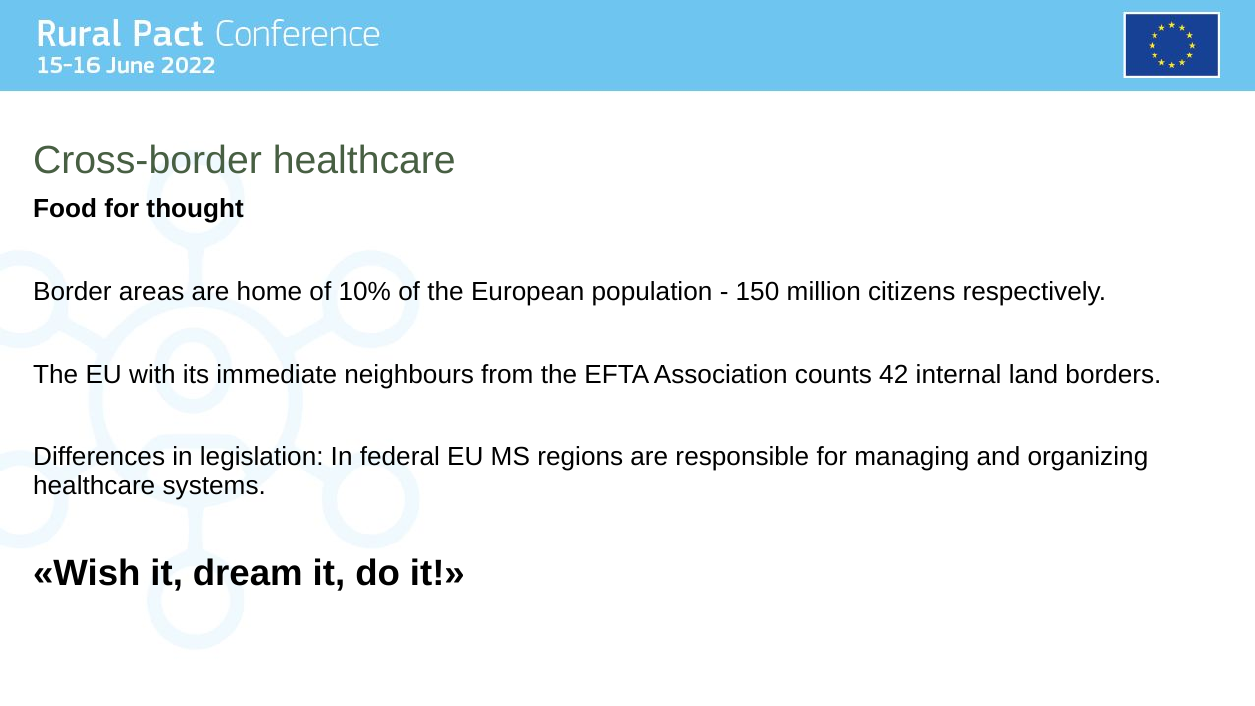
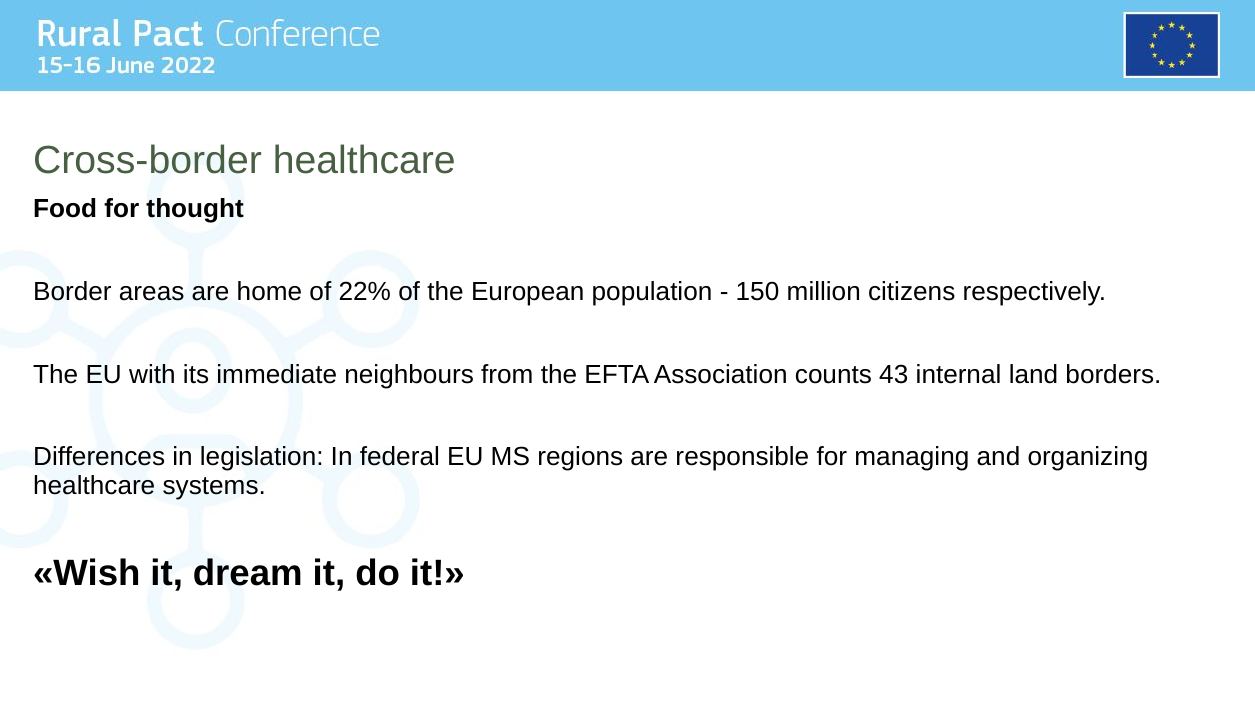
10%: 10% -> 22%
42: 42 -> 43
